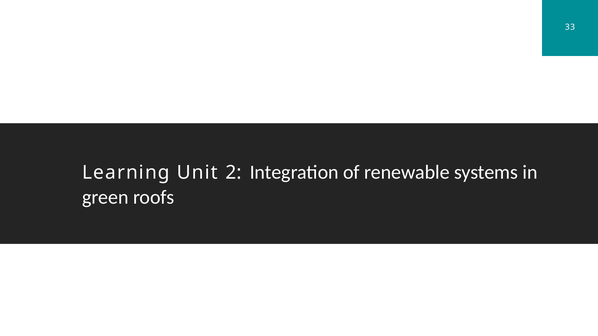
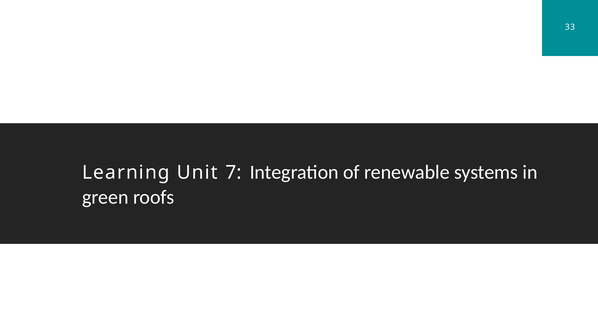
2: 2 -> 7
